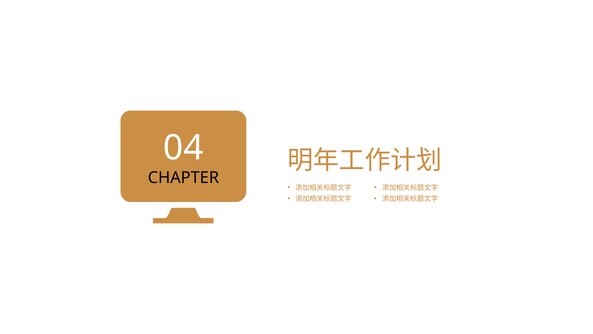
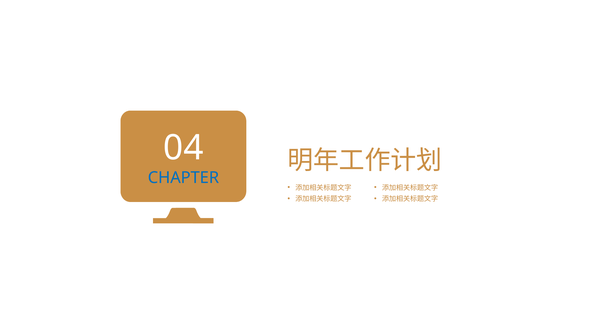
CHAPTER colour: black -> blue
